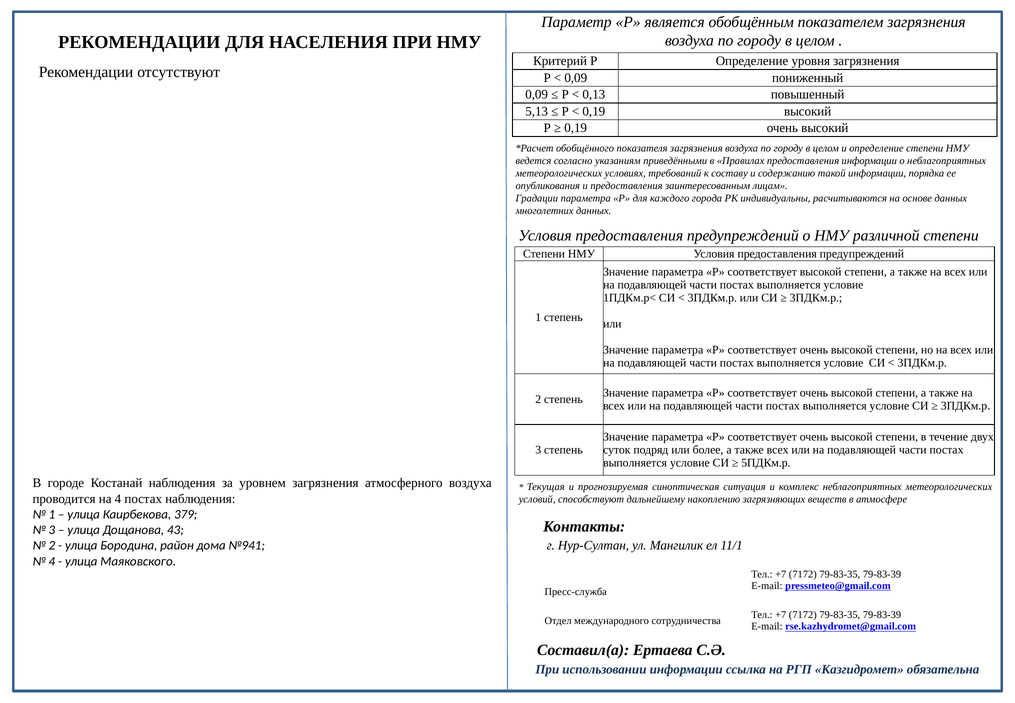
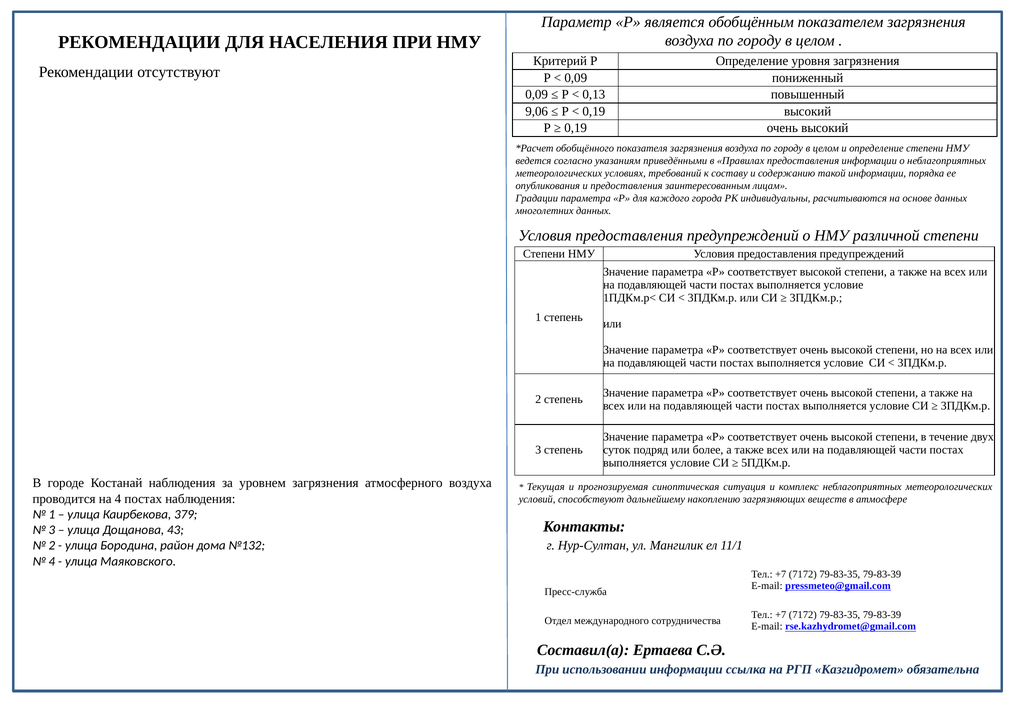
5,13: 5,13 -> 9,06
№941: №941 -> №132
